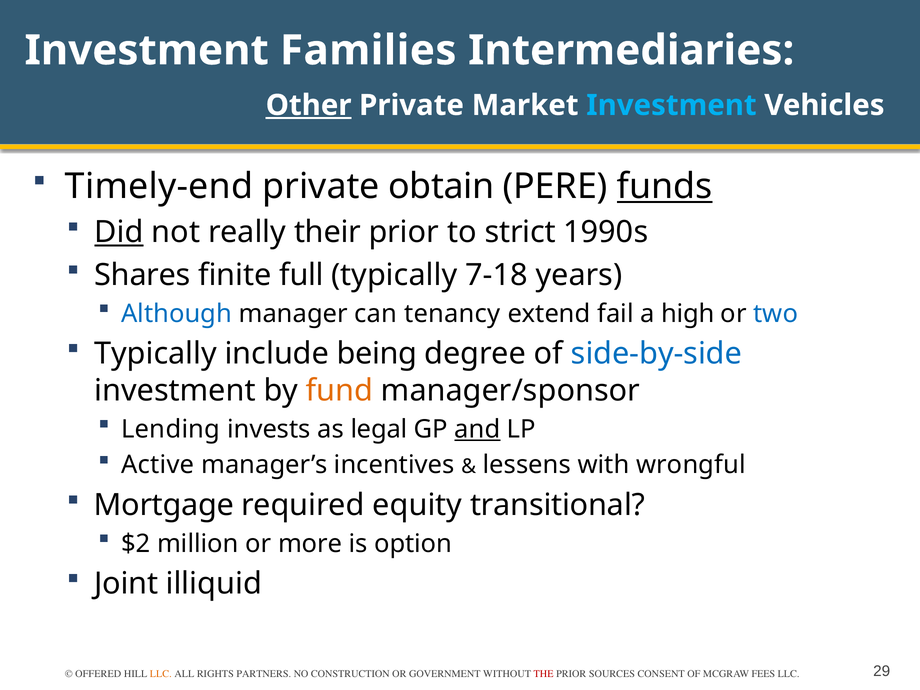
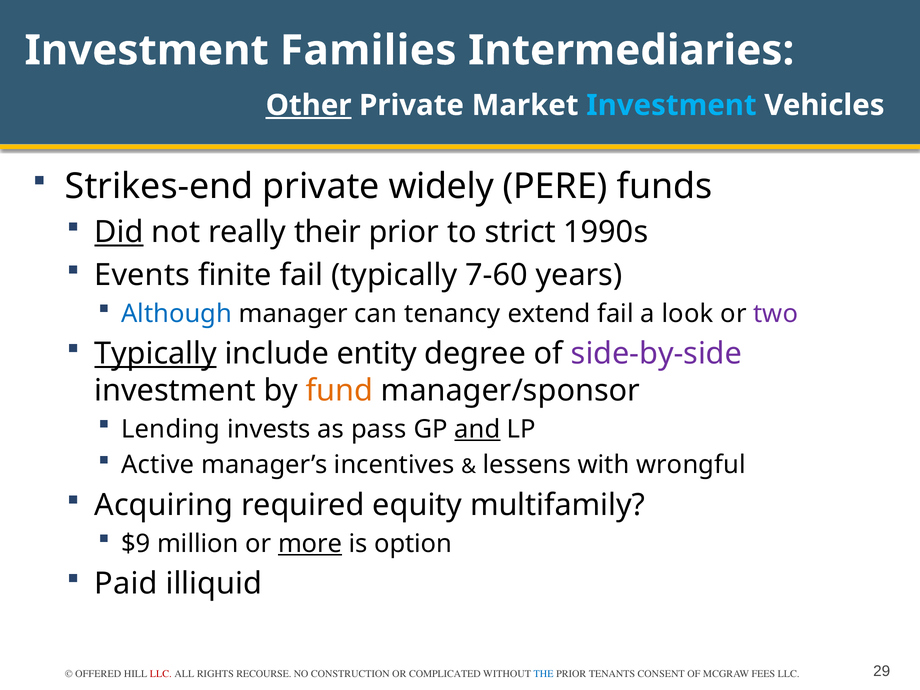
Timely-end: Timely-end -> Strikes-end
obtain: obtain -> widely
funds underline: present -> none
Shares: Shares -> Events
finite full: full -> fail
7-18: 7-18 -> 7-60
high: high -> look
two colour: blue -> purple
Typically at (156, 354) underline: none -> present
being: being -> entity
side-by-side colour: blue -> purple
legal: legal -> pass
Mortgage: Mortgage -> Acquiring
transitional: transitional -> multifamily
$2: $2 -> $9
more underline: none -> present
Joint: Joint -> Paid
LLC at (161, 674) colour: orange -> red
PARTNERS: PARTNERS -> RECOURSE
GOVERNMENT: GOVERNMENT -> COMPLICATED
THE colour: red -> blue
SOURCES: SOURCES -> TENANTS
